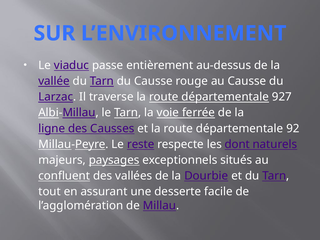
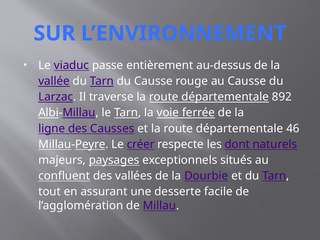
927: 927 -> 892
92: 92 -> 46
reste: reste -> créer
